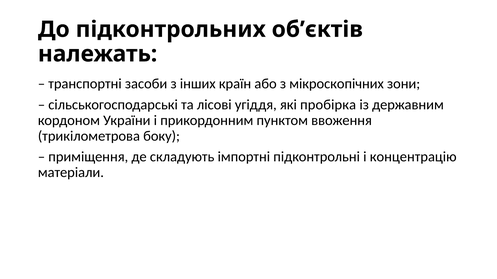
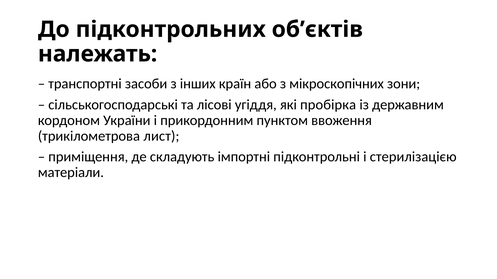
боку: боку -> лист
концентрацію: концентрацію -> стерилізацією
